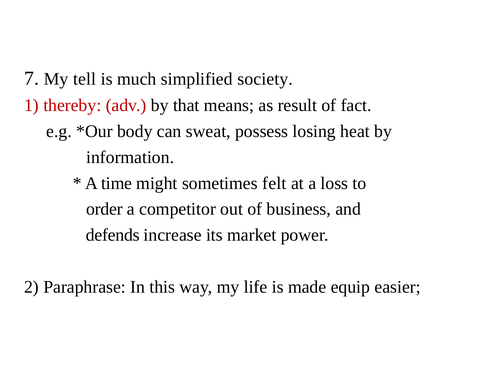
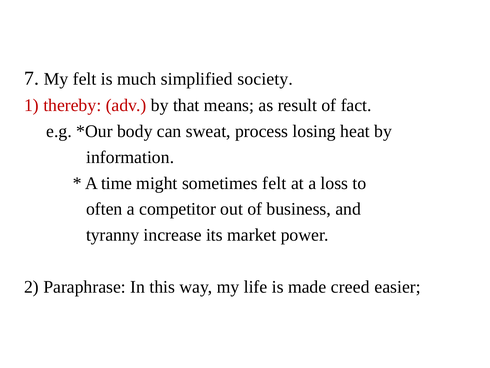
My tell: tell -> felt
possess: possess -> process
order: order -> often
defends: defends -> tyranny
equip: equip -> creed
